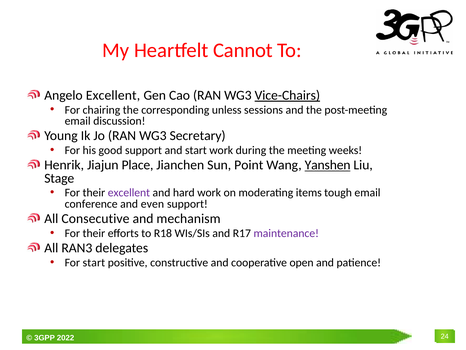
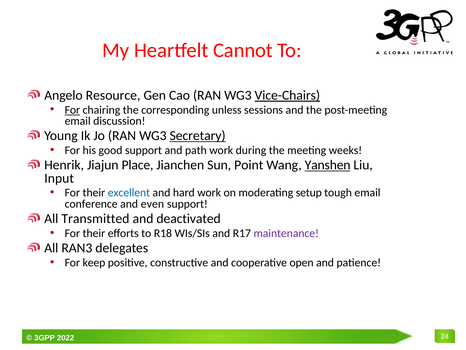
Angelo Excellent: Excellent -> Resource
For at (72, 110) underline: none -> present
Secretary underline: none -> present
and start: start -> path
Stage: Stage -> Input
excellent at (129, 192) colour: purple -> blue
items: items -> setup
Consecutive: Consecutive -> Transmitted
mechanism: mechanism -> deactivated
For start: start -> keep
